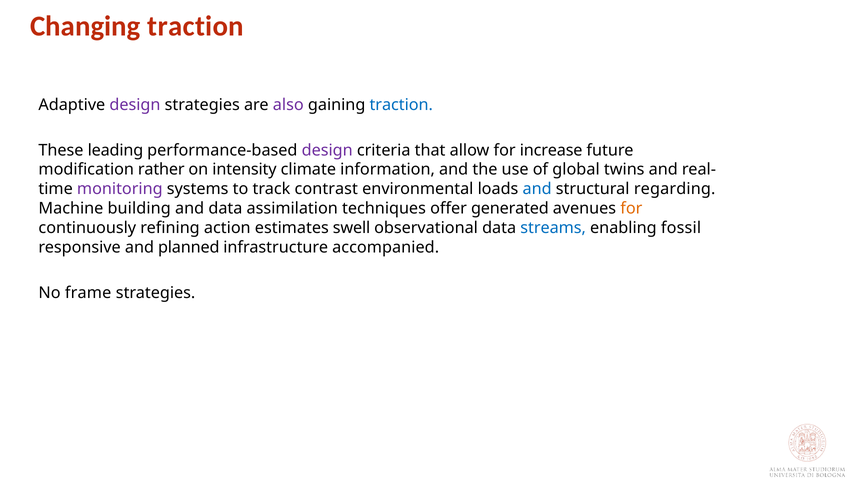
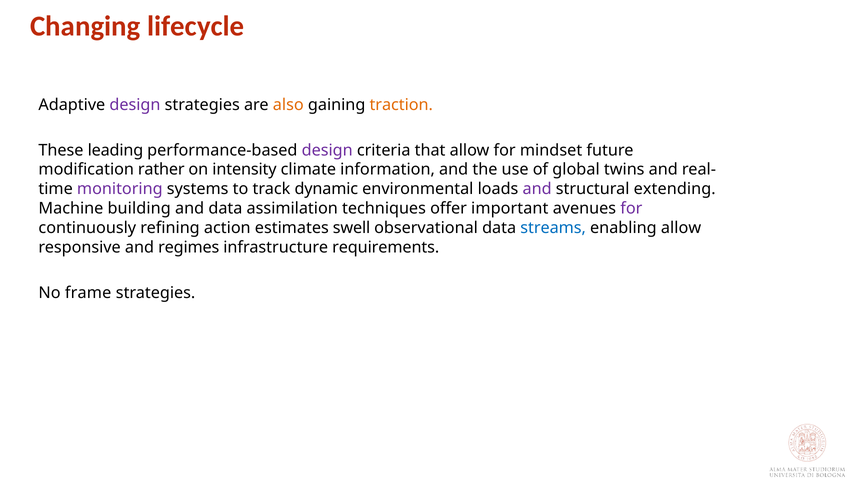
Changing traction: traction -> lifecycle
also colour: purple -> orange
traction at (401, 105) colour: blue -> orange
increase: increase -> mindset
contrast: contrast -> dynamic
and at (537, 189) colour: blue -> purple
regarding: regarding -> extending
generated: generated -> important
for at (631, 209) colour: orange -> purple
enabling fossil: fossil -> allow
planned: planned -> regimes
accompanied: accompanied -> requirements
